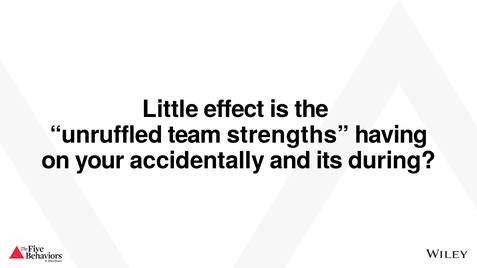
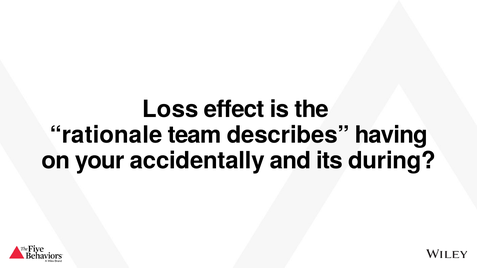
Little: Little -> Loss
unruffled: unruffled -> rationale
strengths: strengths -> describes
